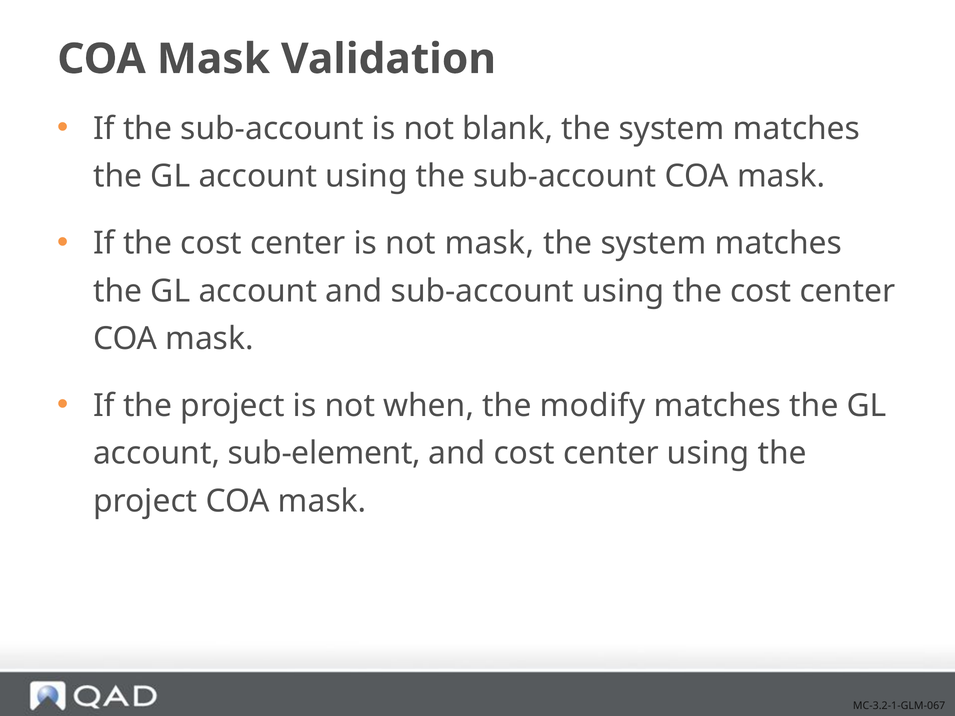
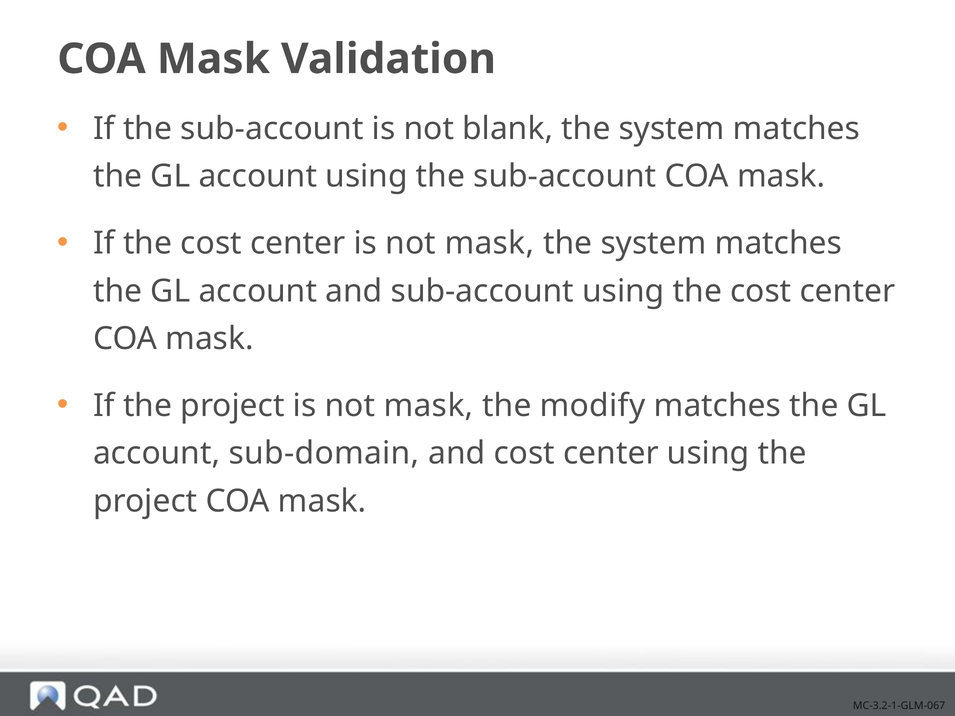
project is not when: when -> mask
sub-element: sub-element -> sub-domain
